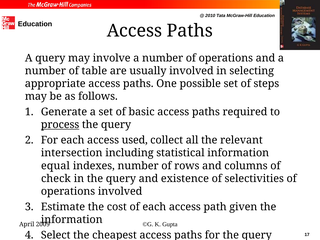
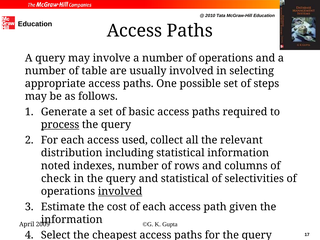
intersection: intersection -> distribution
equal: equal -> noted
and existence: existence -> statistical
involved at (120, 191) underline: none -> present
